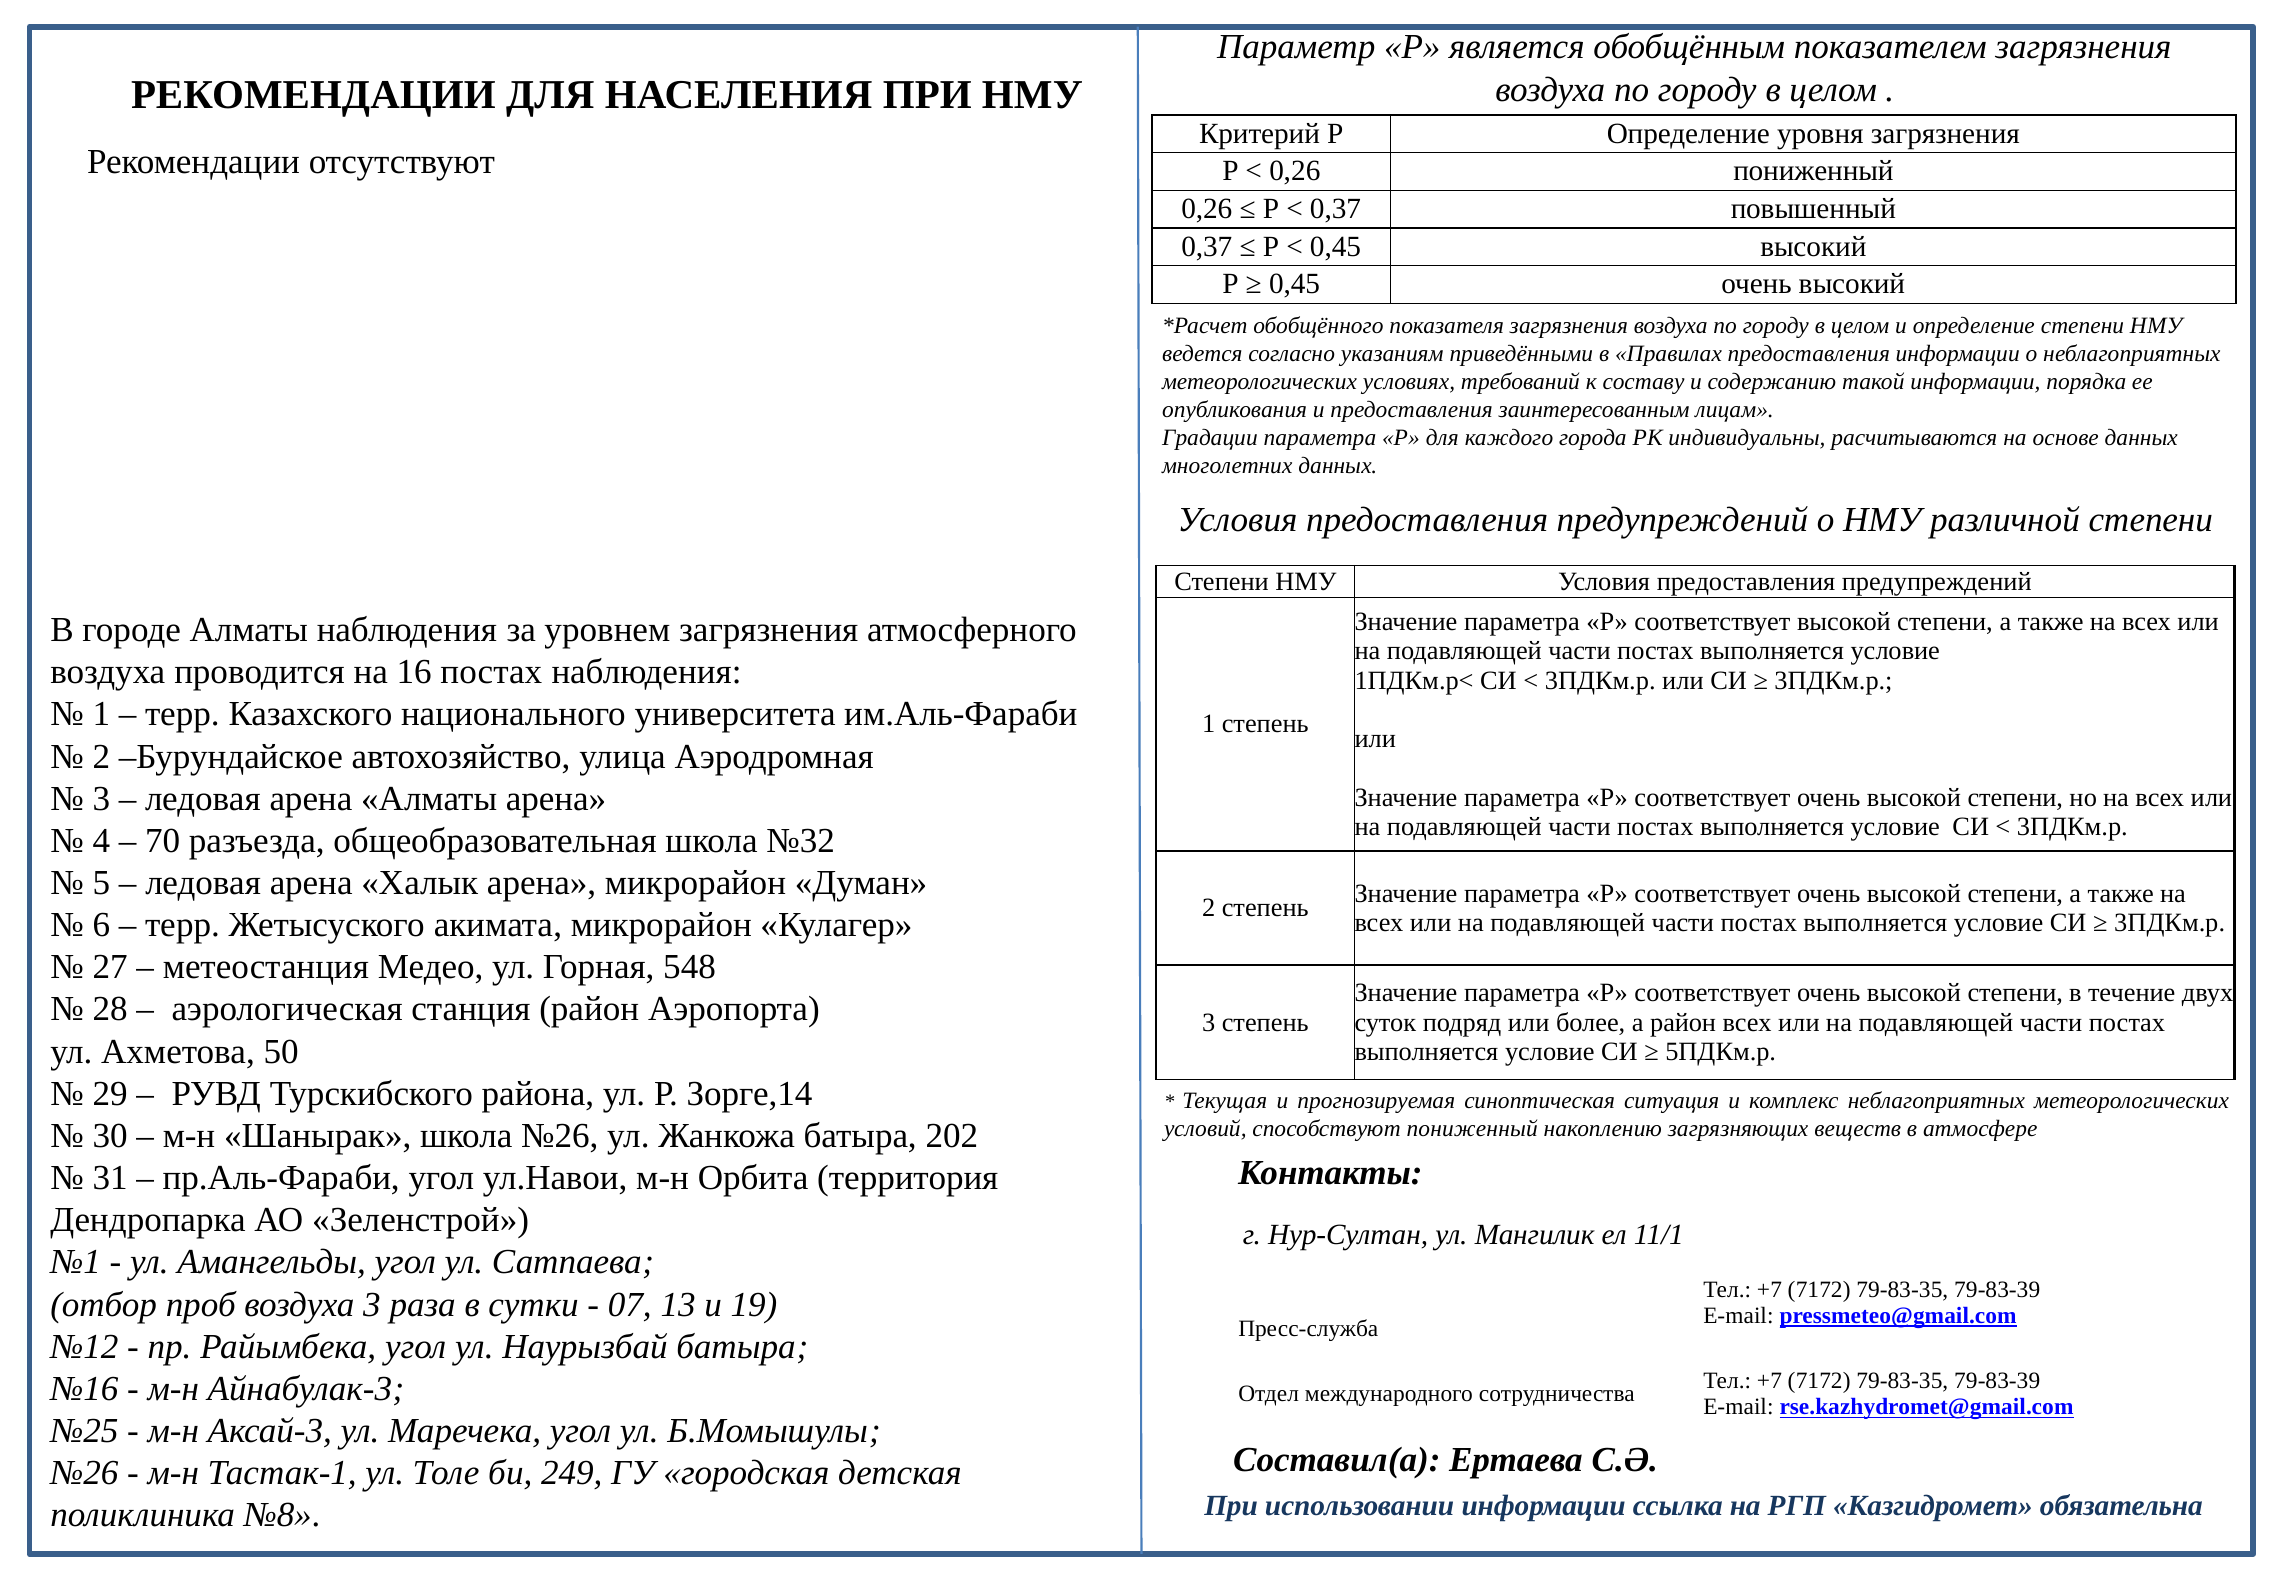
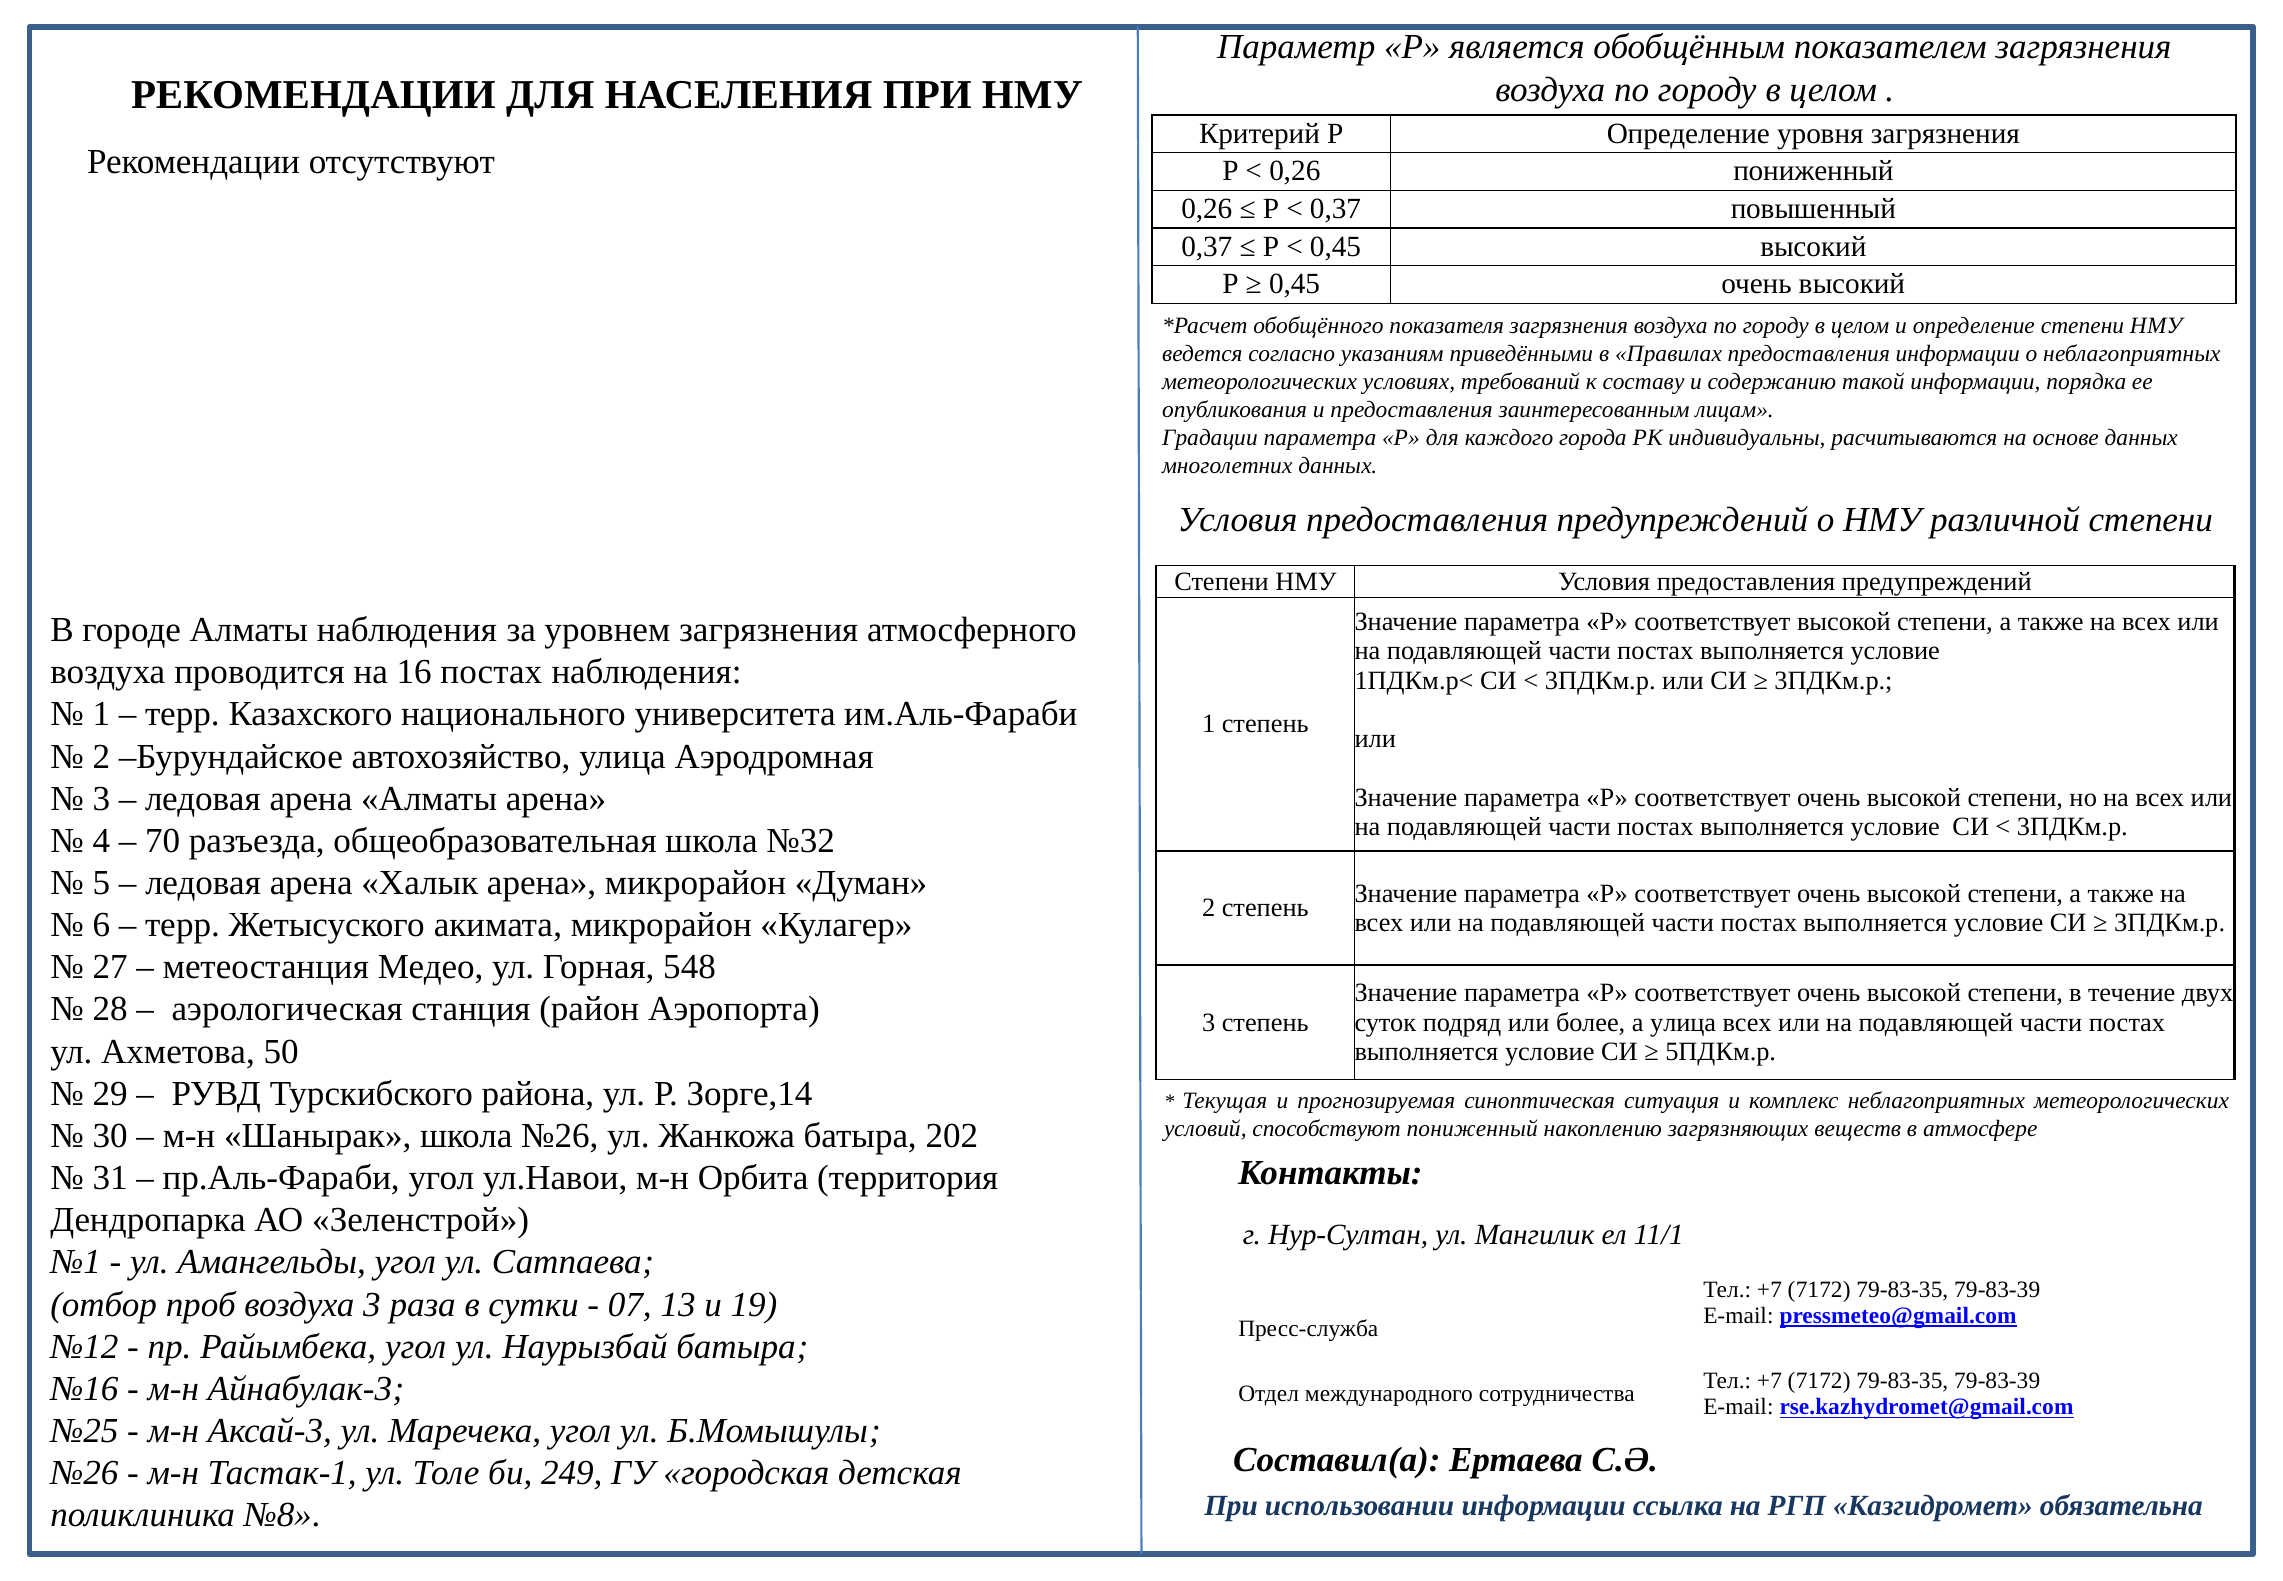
а район: район -> улица
